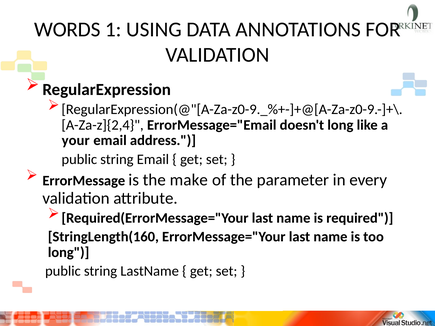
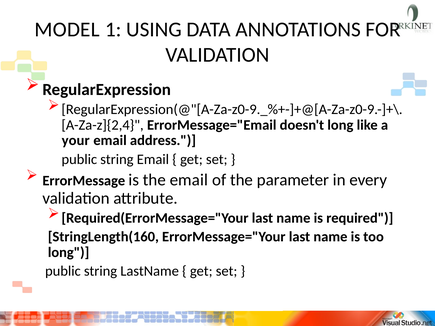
WORDS: WORDS -> MODEL
the make: make -> email
